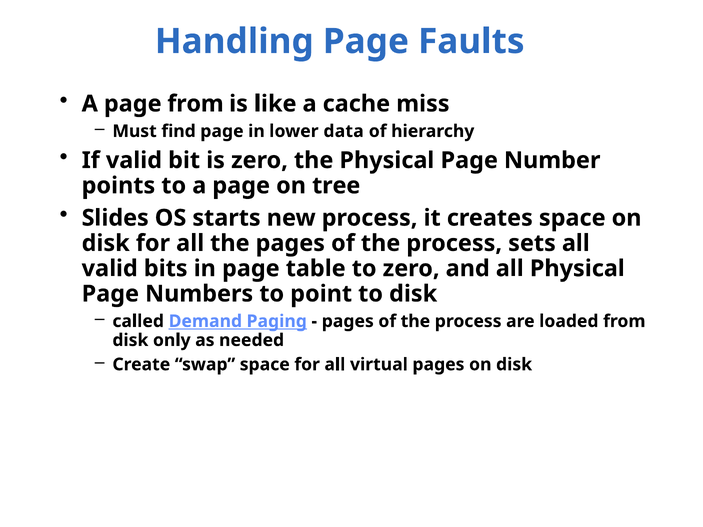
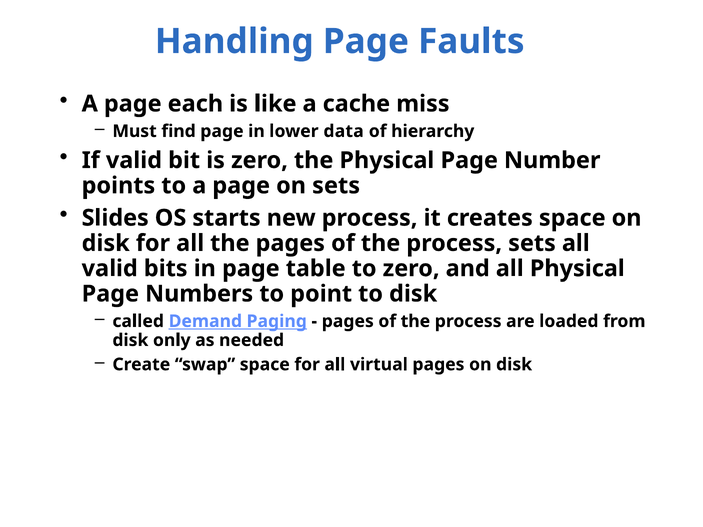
page from: from -> each
on tree: tree -> sets
